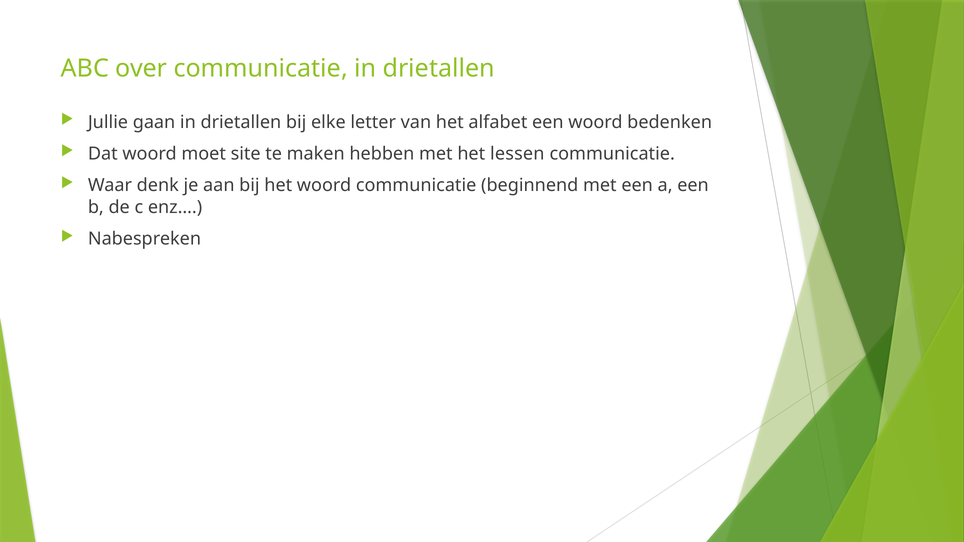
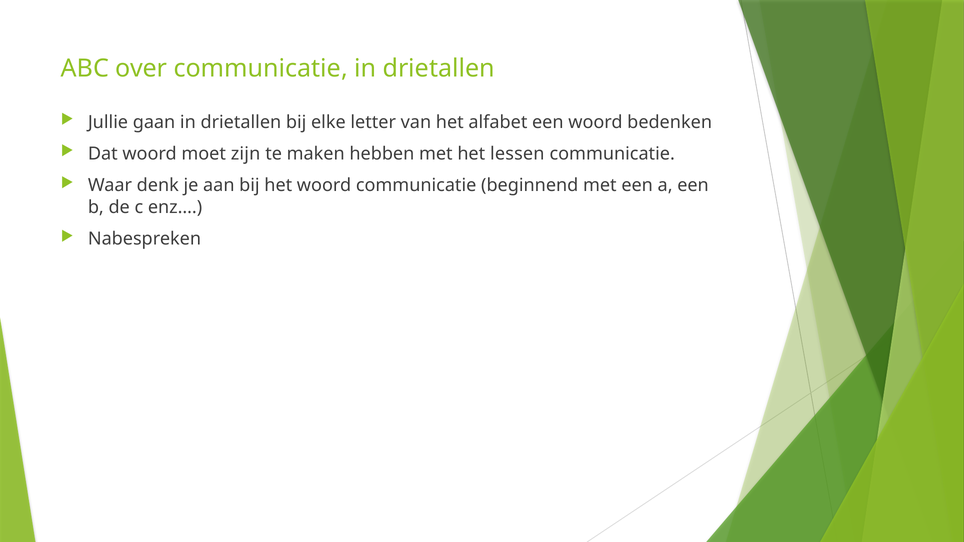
site: site -> zijn
